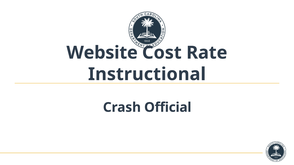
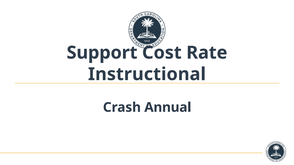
Website: Website -> Support
Official: Official -> Annual
